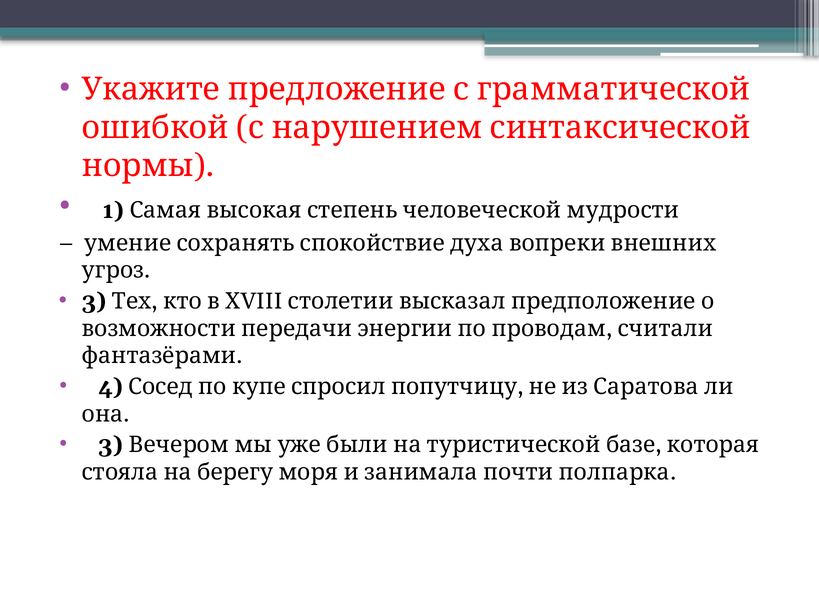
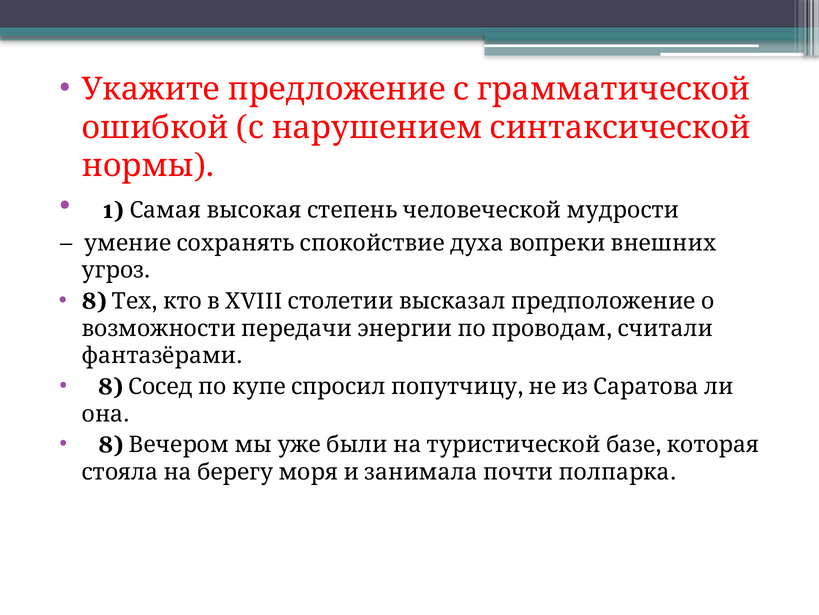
3 at (94, 301): 3 -> 8
4 at (110, 386): 4 -> 8
3 at (111, 444): 3 -> 8
